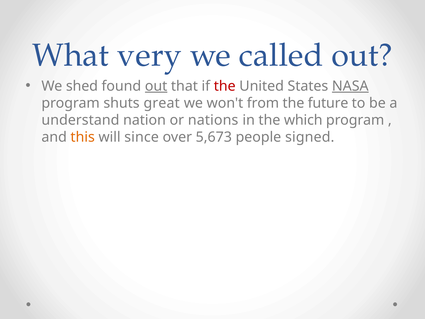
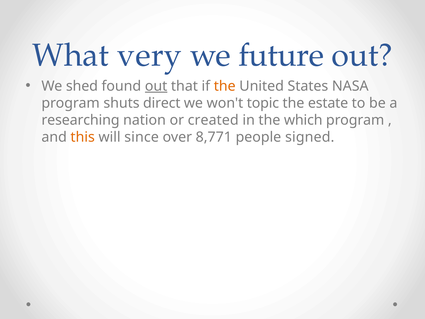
called: called -> future
the at (225, 86) colour: red -> orange
NASA underline: present -> none
great: great -> direct
from: from -> topic
future: future -> estate
understand: understand -> researching
nations: nations -> created
5,673: 5,673 -> 8,771
